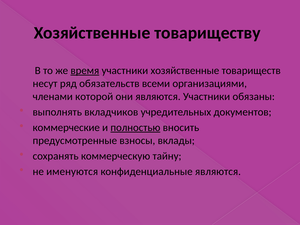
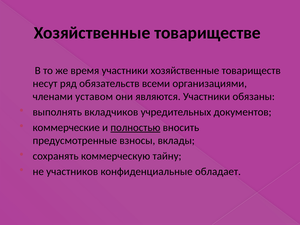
товариществу: товариществу -> товариществе
время underline: present -> none
которой: которой -> уставом
именуются: именуются -> участников
конфиденциальные являются: являются -> обладает
